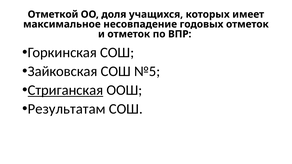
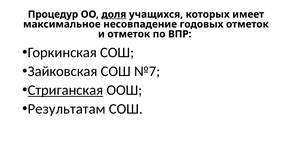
Отметкой: Отметкой -> Процедур
доля underline: none -> present
№5: №5 -> №7
